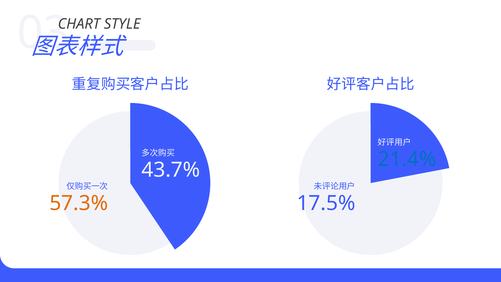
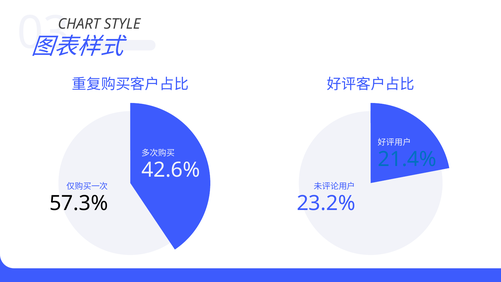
43.7%: 43.7% -> 42.6%
57.3% colour: orange -> black
17.5%: 17.5% -> 23.2%
